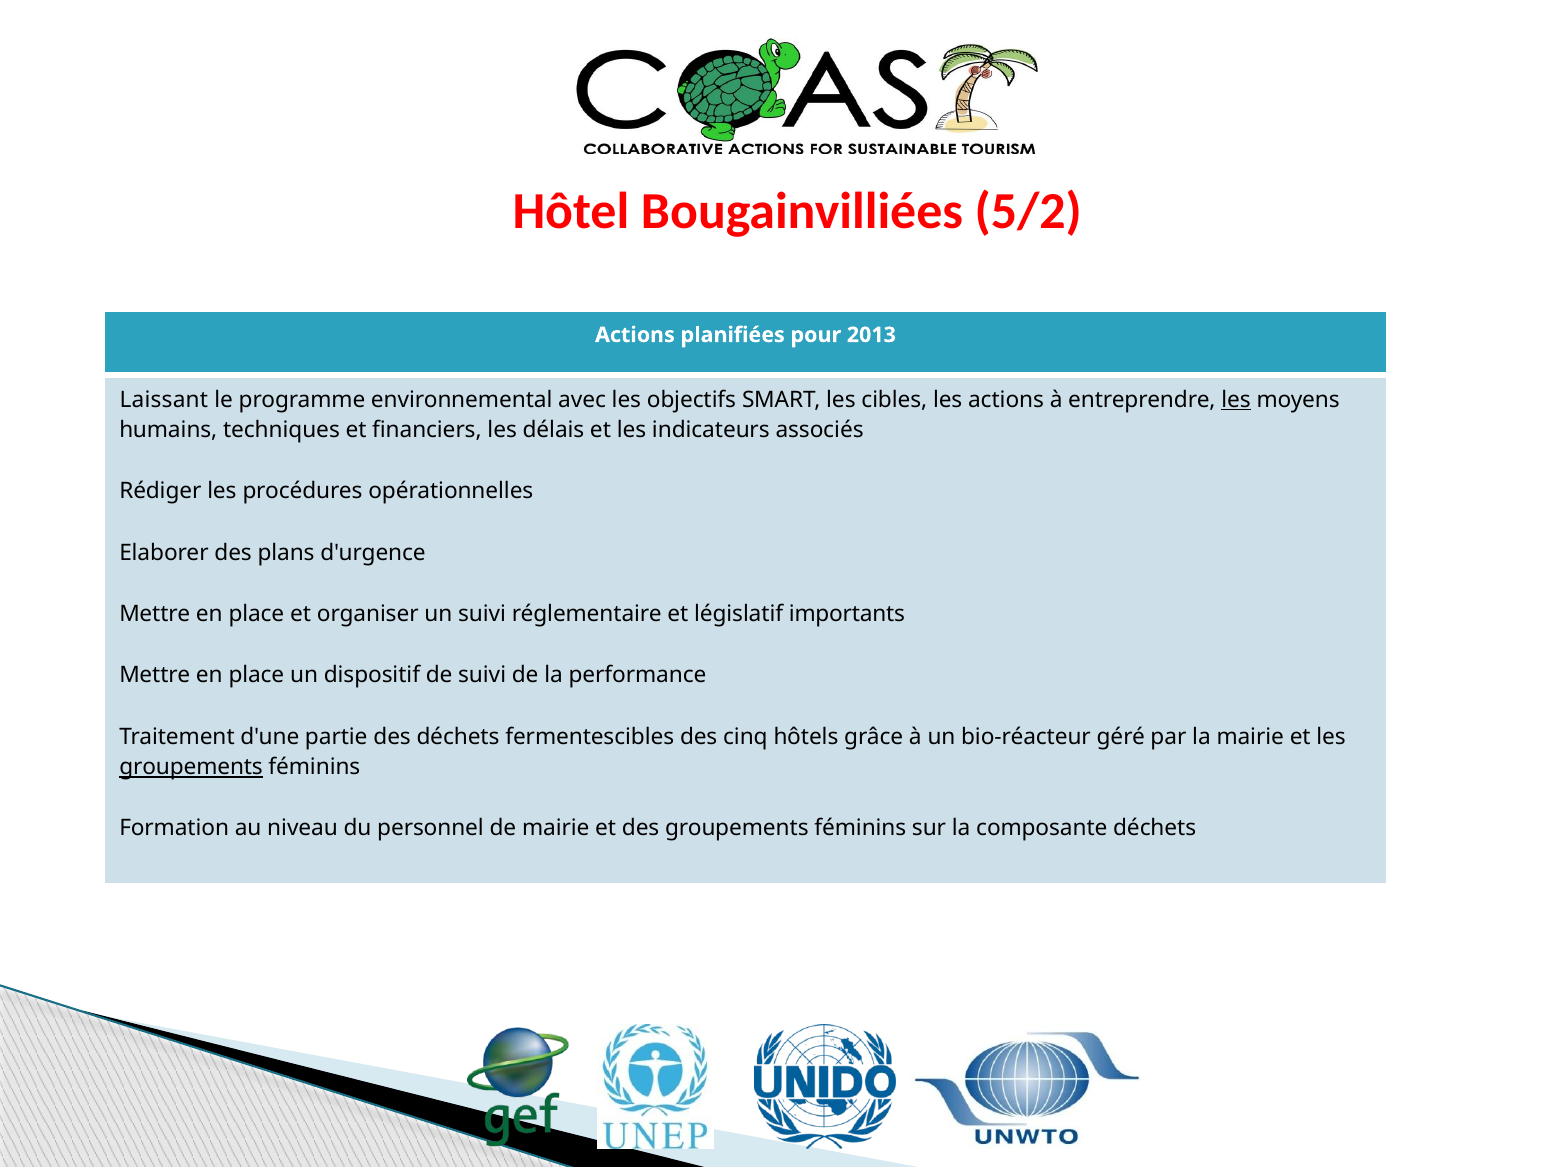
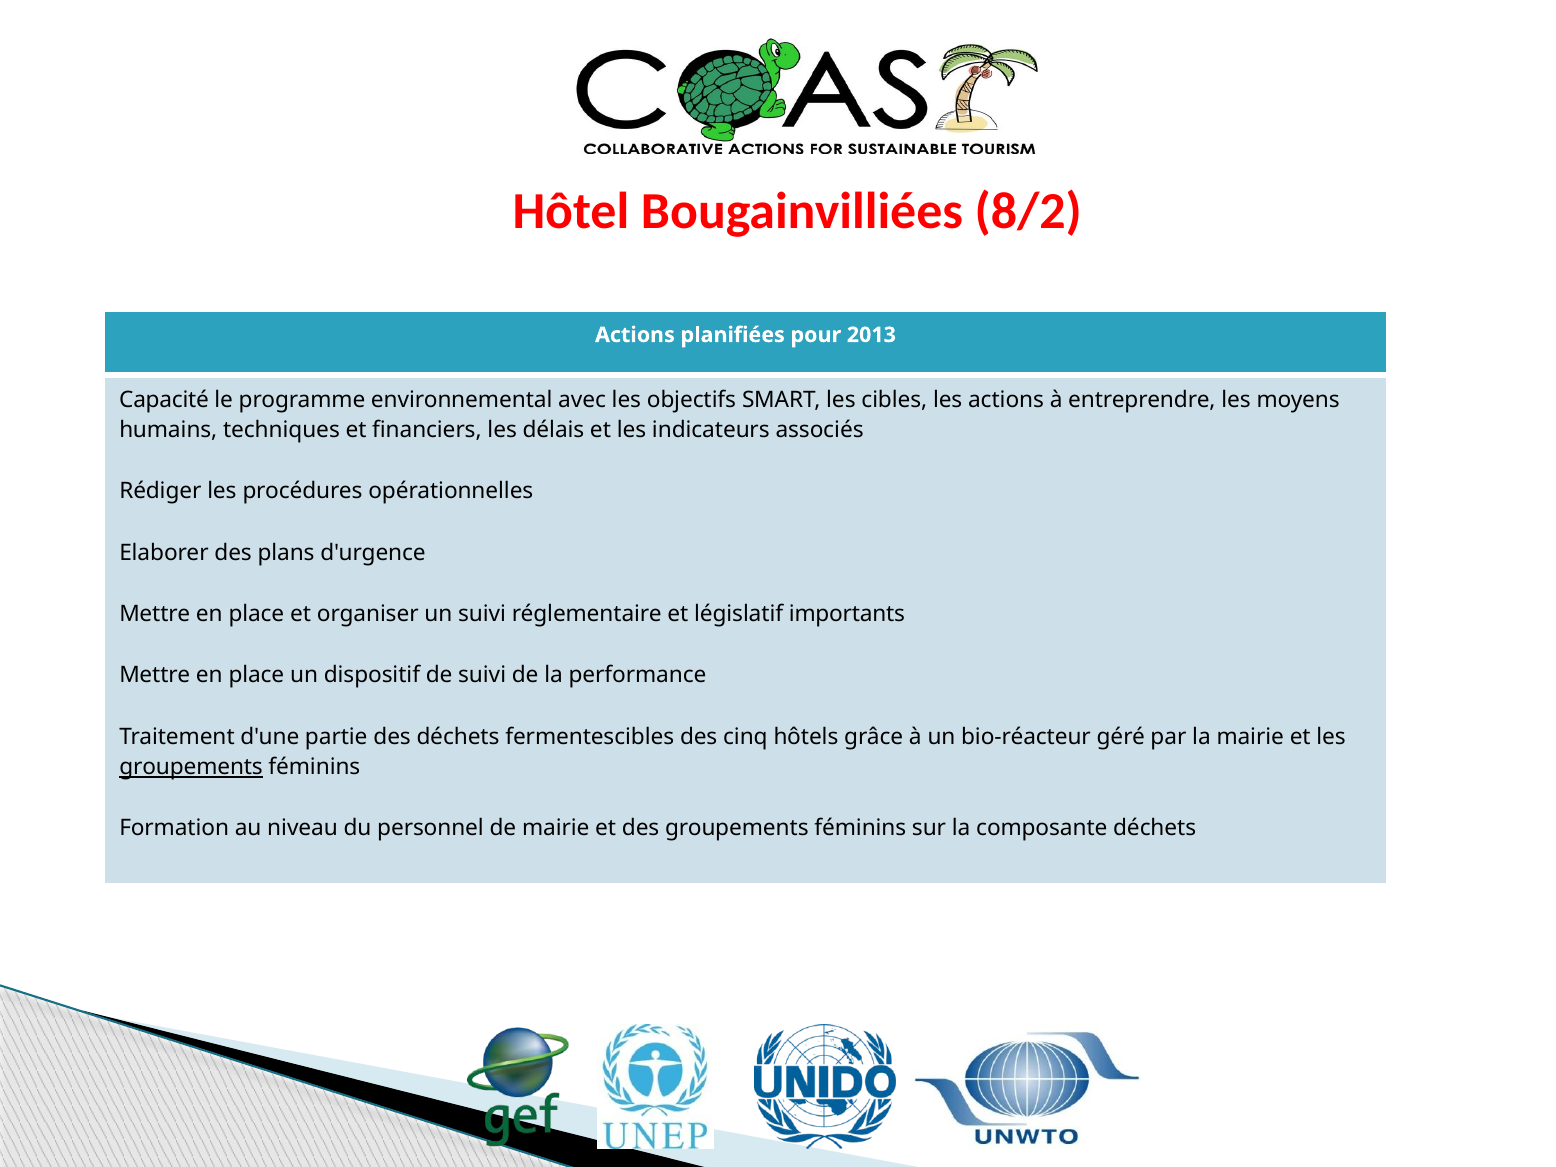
5/2: 5/2 -> 8/2
Laissant: Laissant -> Capacité
les at (1236, 400) underline: present -> none
